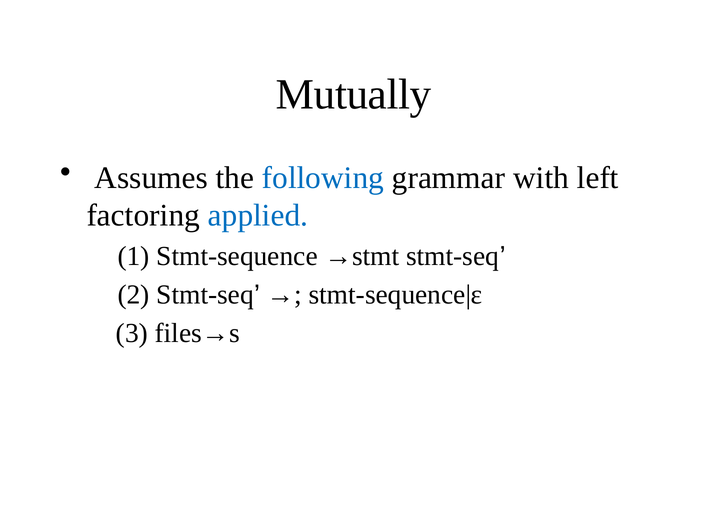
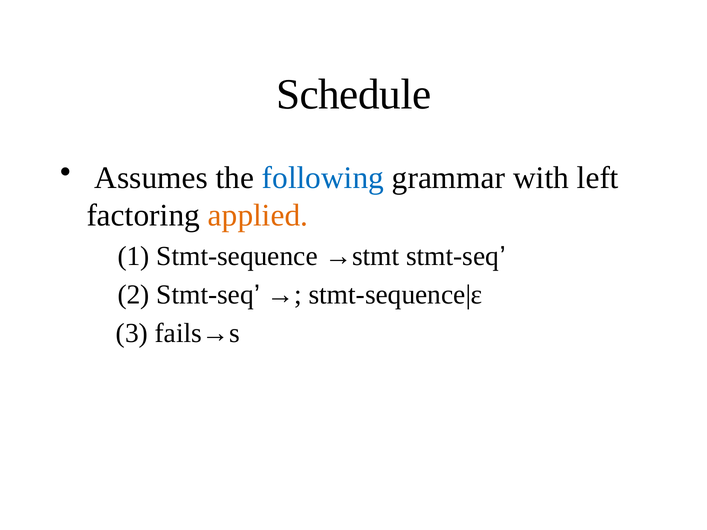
Mutually: Mutually -> Schedule
applied colour: blue -> orange
files→s: files→s -> fails→s
